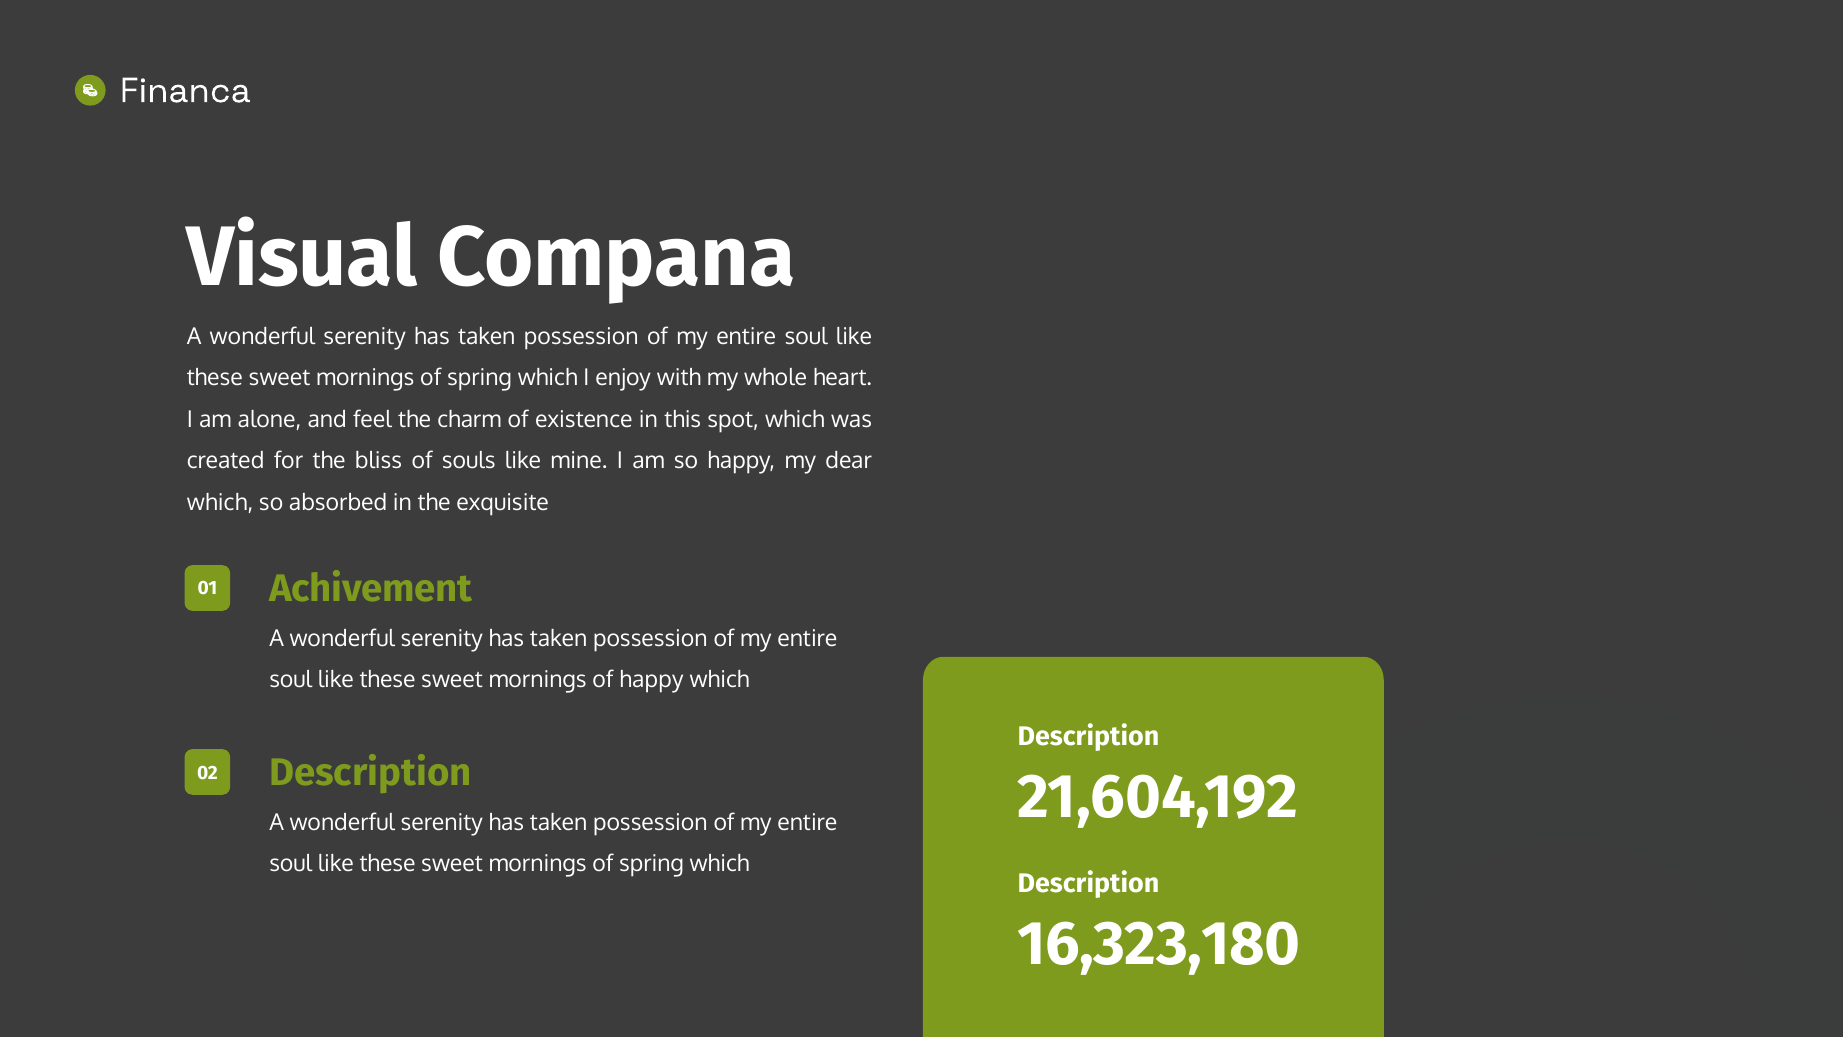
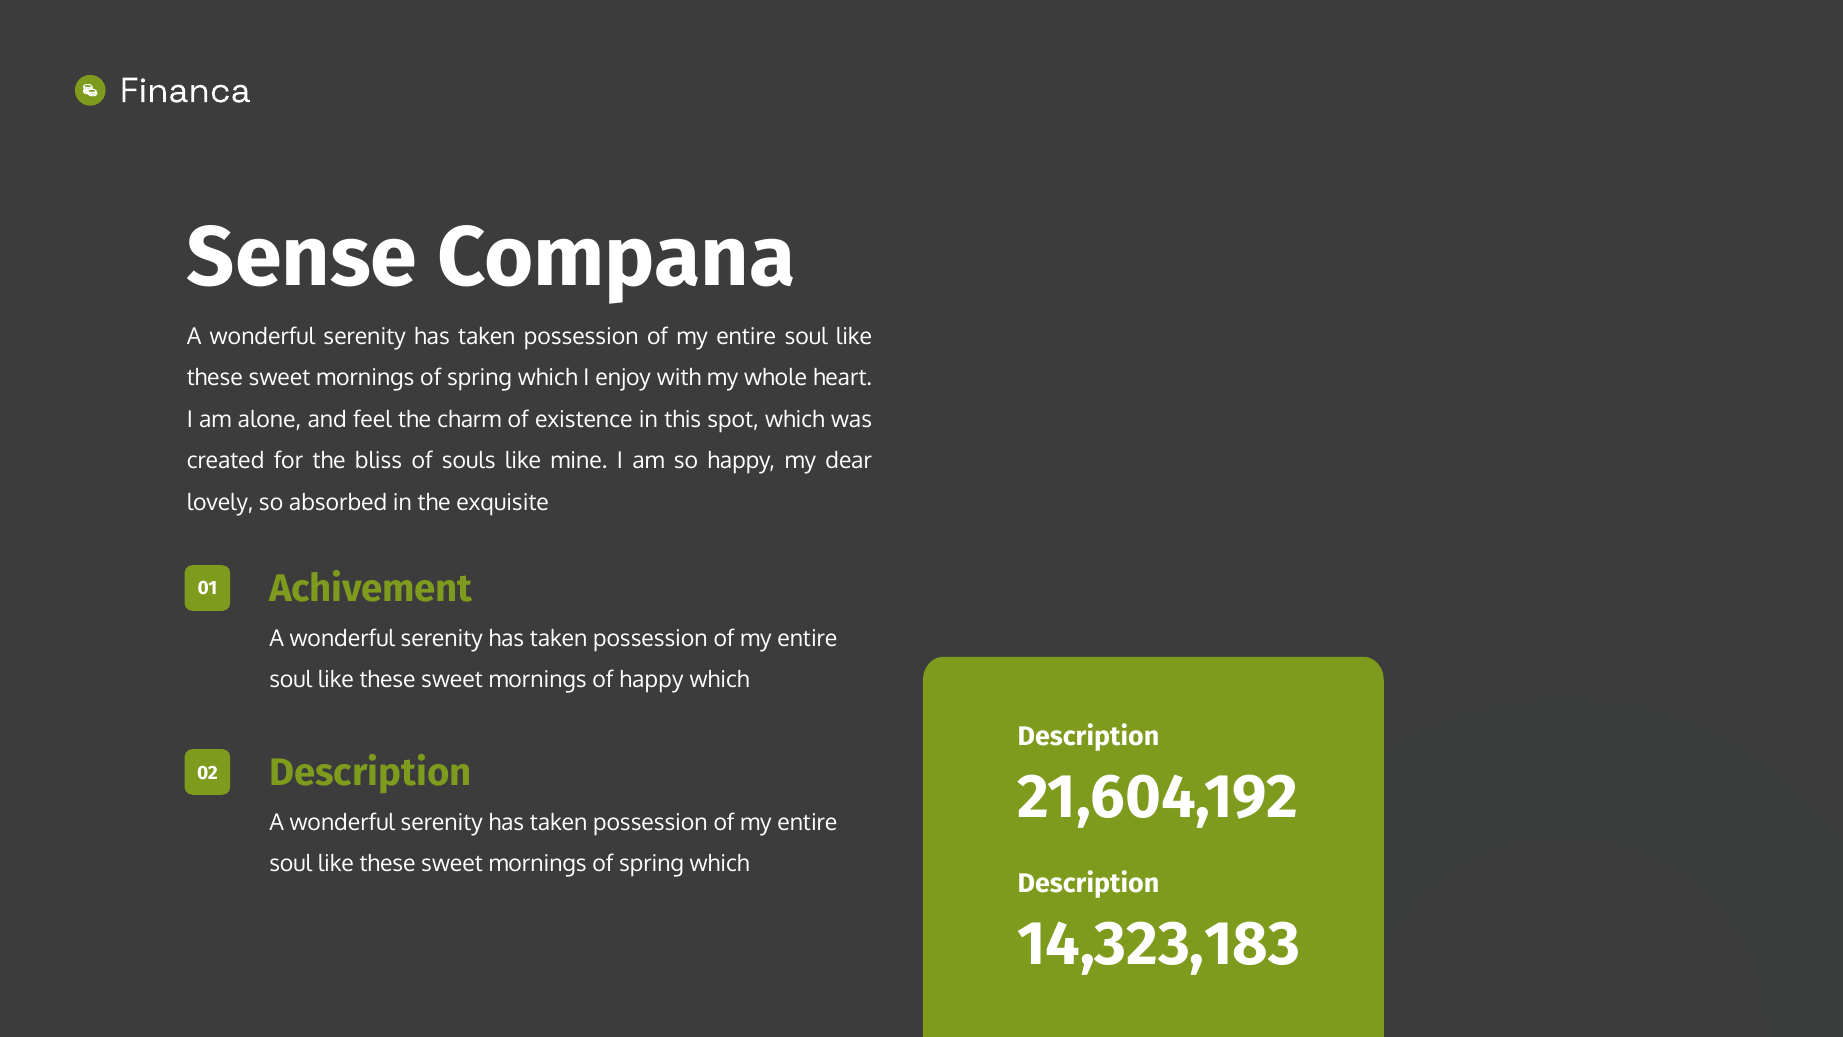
Visual: Visual -> Sense
which at (220, 502): which -> lovely
16,323,180: 16,323,180 -> 14,323,183
